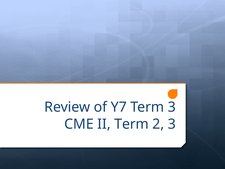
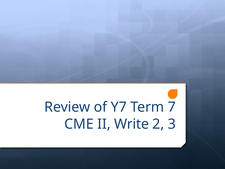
Term 3: 3 -> 7
II Term: Term -> Write
